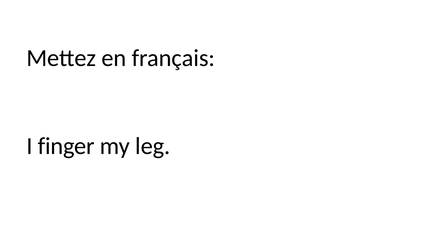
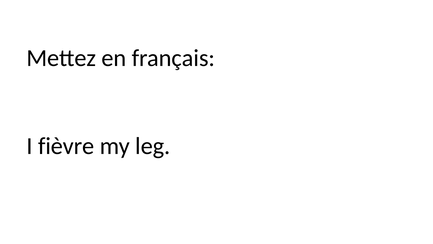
finger: finger -> fièvre
